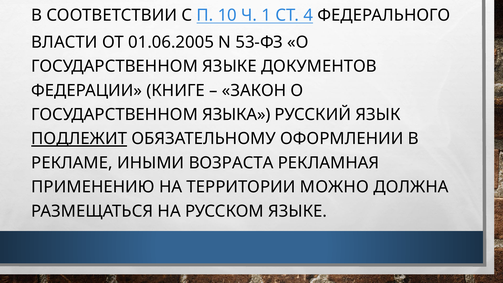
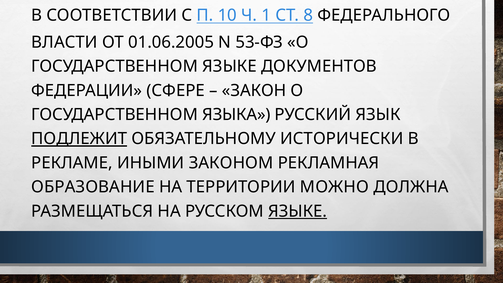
4: 4 -> 8
КНИГЕ: КНИГЕ -> СФЕРЕ
ОФОРМЛЕНИИ: ОФОРМЛЕНИИ -> ИСТОРИЧЕСКИ
ВОЗРАСТА: ВОЗРАСТА -> ЗАКОНОМ
ПРИМЕНЕНИЮ: ПРИМЕНЕНИЮ -> ОБРАЗОВАНИЕ
ЯЗЫКЕ at (298, 211) underline: none -> present
